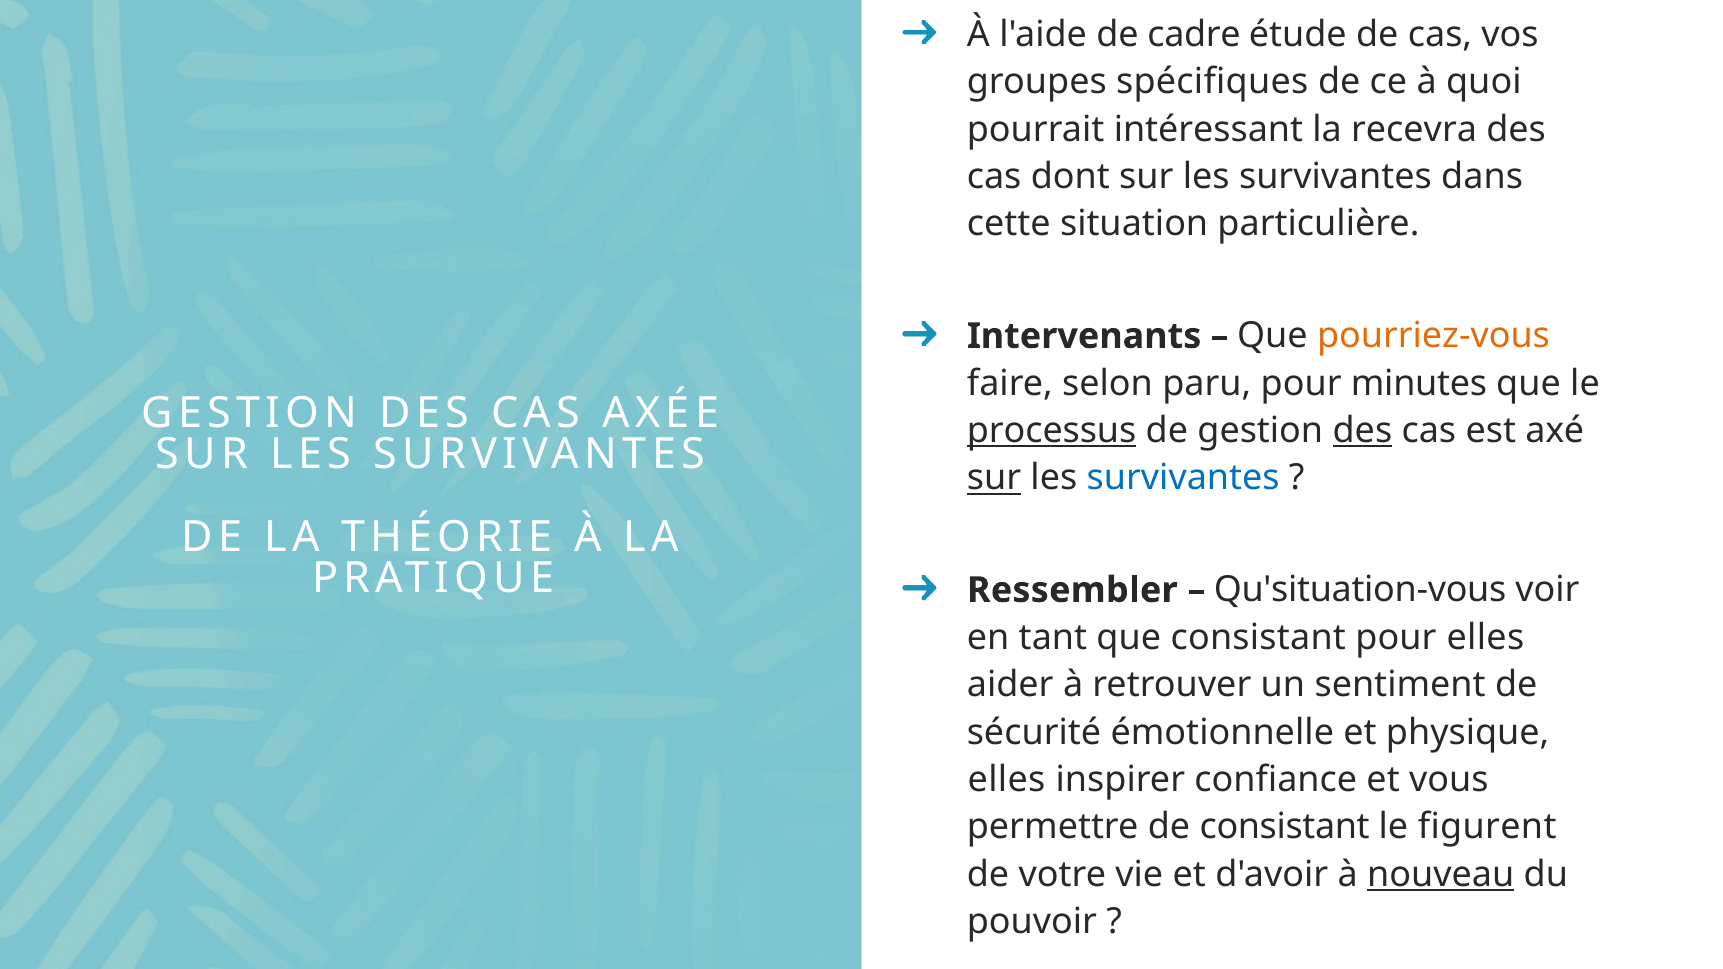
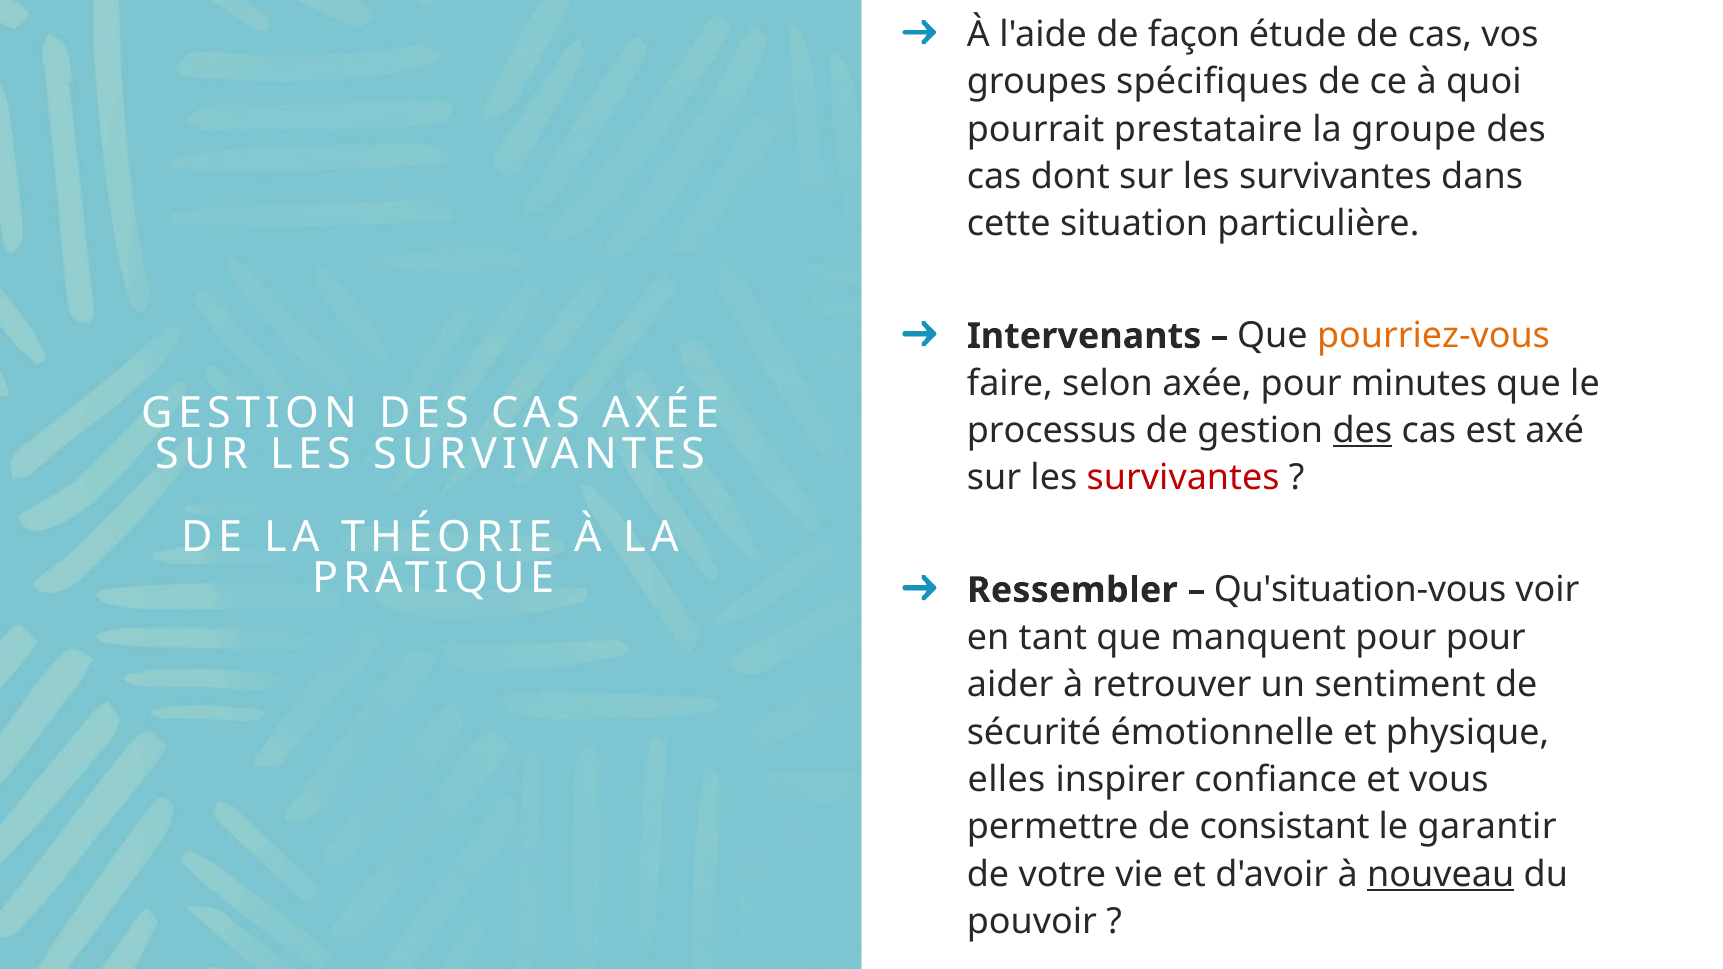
cadre: cadre -> façon
intéressant: intéressant -> prestataire
recevra: recevra -> groupe
selon paru: paru -> axée
processus underline: present -> none
sur at (994, 478) underline: present -> none
survivantes at (1183, 478) colour: blue -> red
que consistant: consistant -> manquent
pour elles: elles -> pour
figurent: figurent -> garantir
